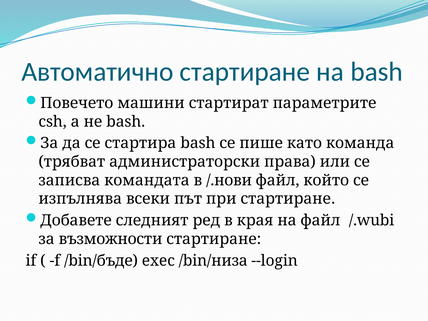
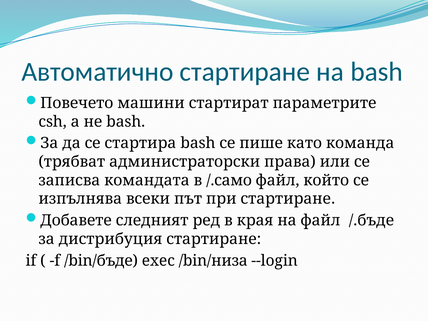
/.нови: /.нови -> /.само
/.wubi: /.wubi -> /.бъде
възможности: възможности -> дистрибуция
